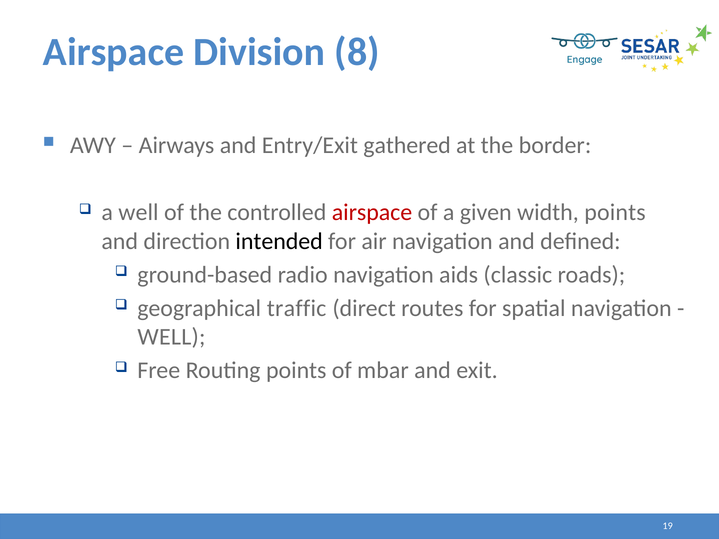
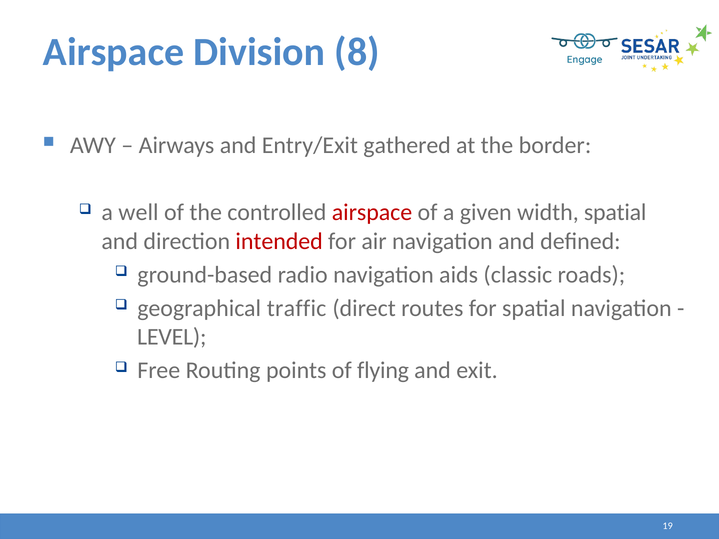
width points: points -> spatial
intended colour: black -> red
WELL at (171, 337): WELL -> LEVEL
mbar: mbar -> flying
